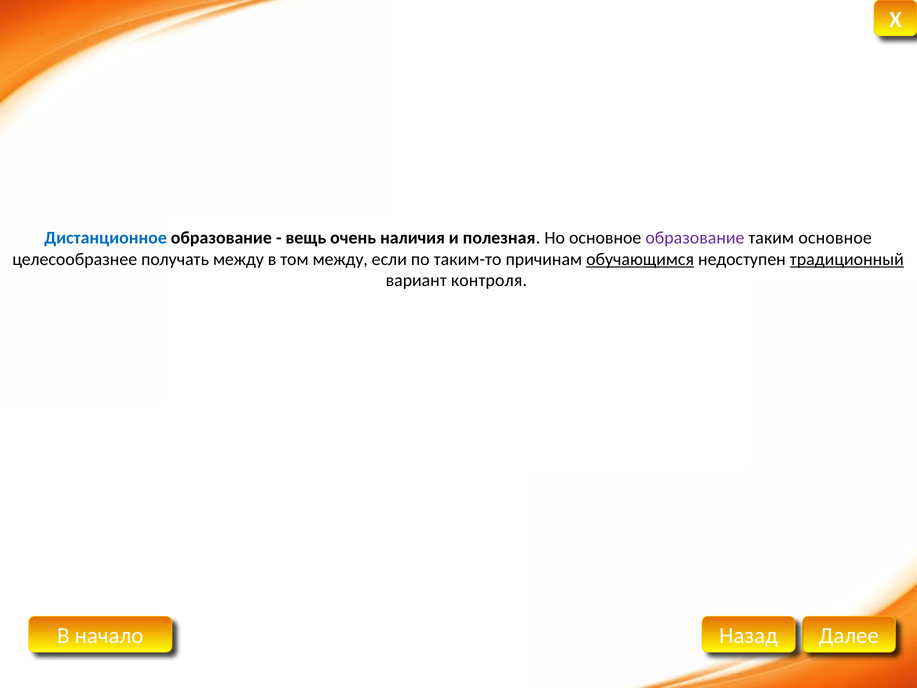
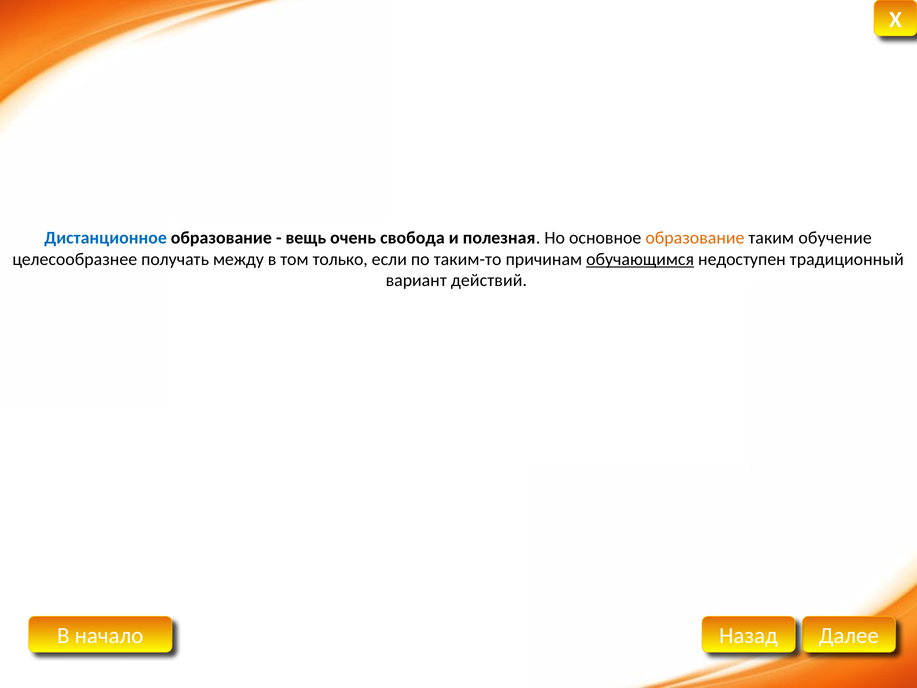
наличия: наличия -> свобода
образование at (695, 238) colour: purple -> orange
таким основное: основное -> обучение
том между: между -> только
традиционный underline: present -> none
контроля: контроля -> действий
